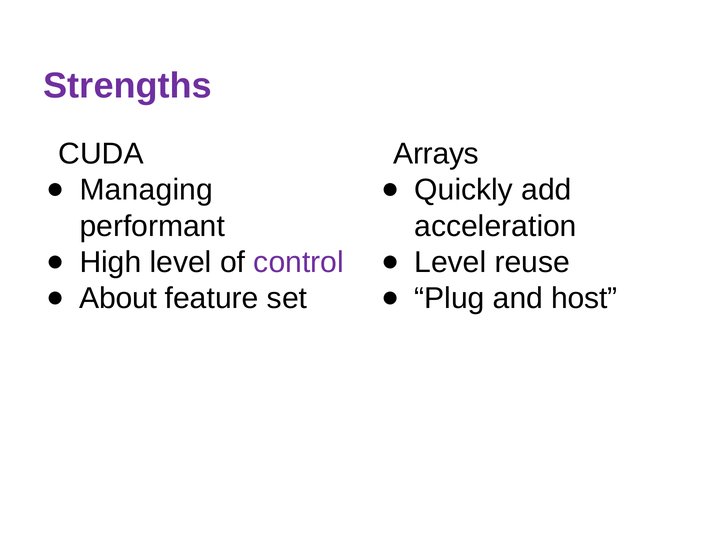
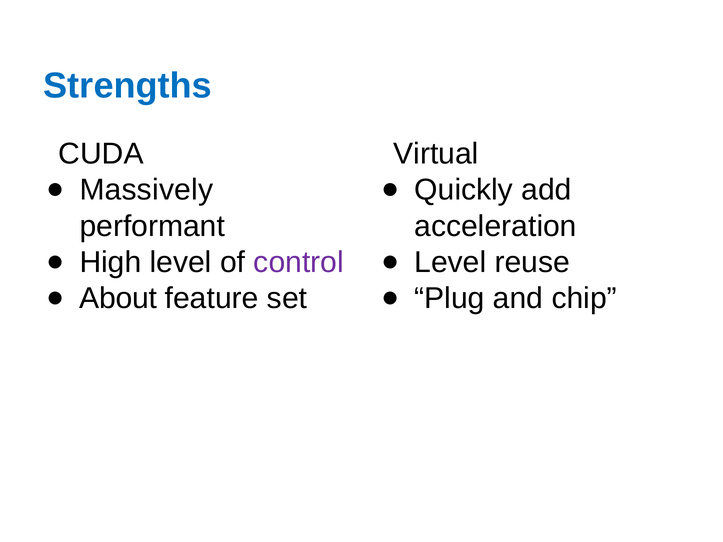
Strengths colour: purple -> blue
Arrays: Arrays -> Virtual
Managing: Managing -> Massively
host: host -> chip
